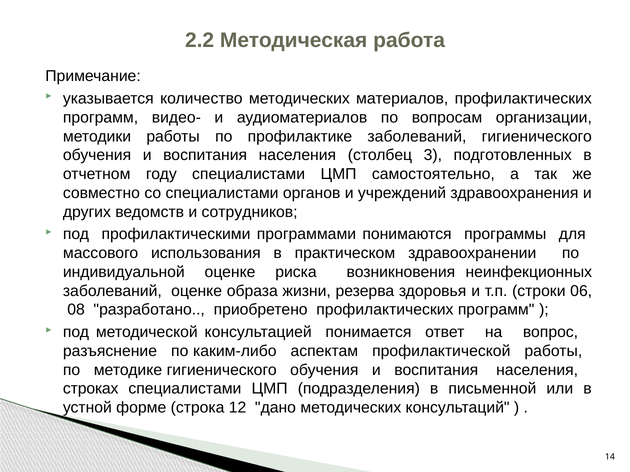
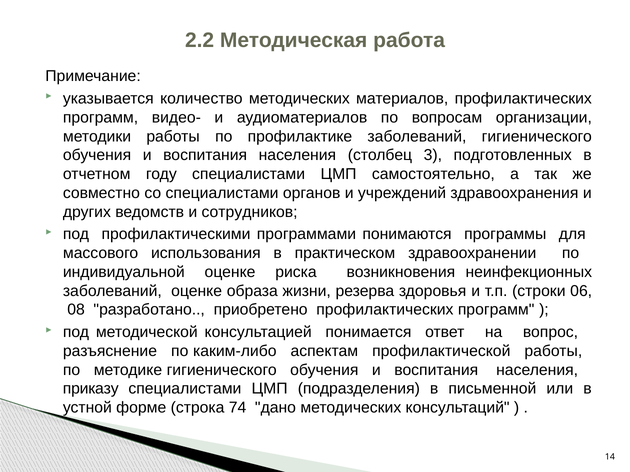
строках: строках -> приказу
12: 12 -> 74
